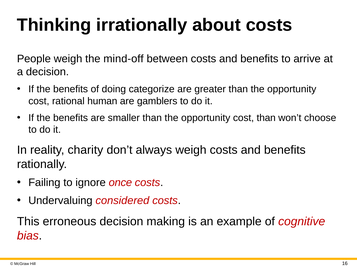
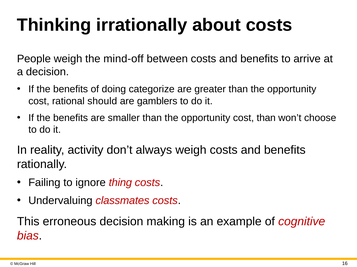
human: human -> should
charity: charity -> activity
once: once -> thing
considered: considered -> classmates
